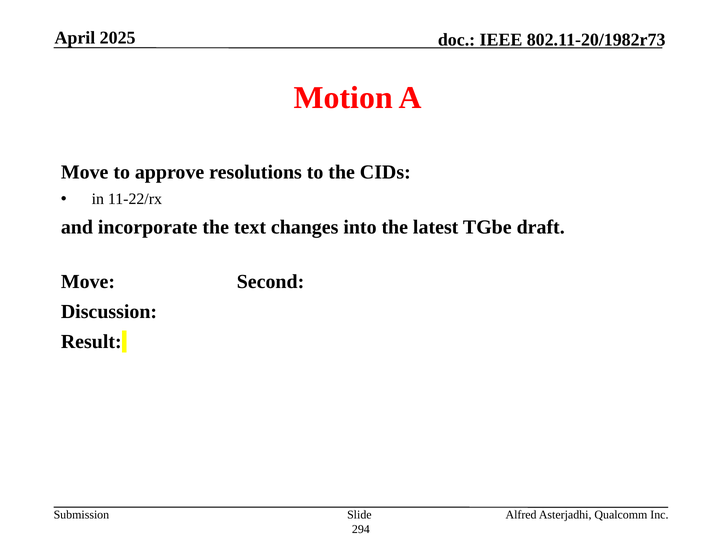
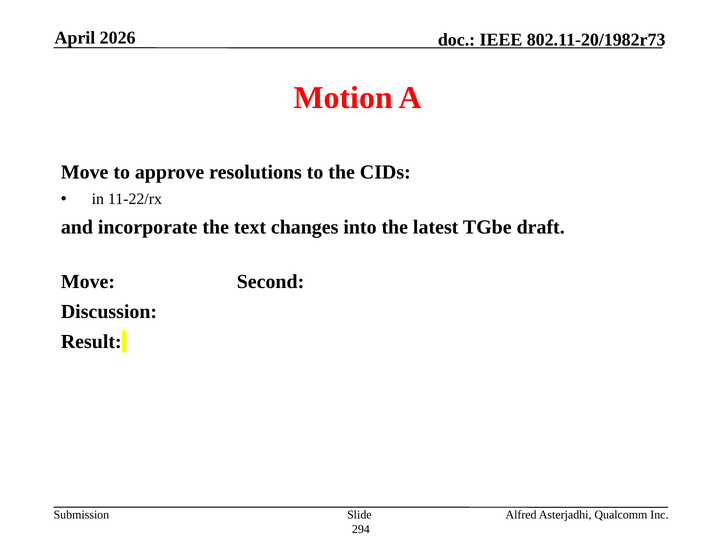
2025: 2025 -> 2026
